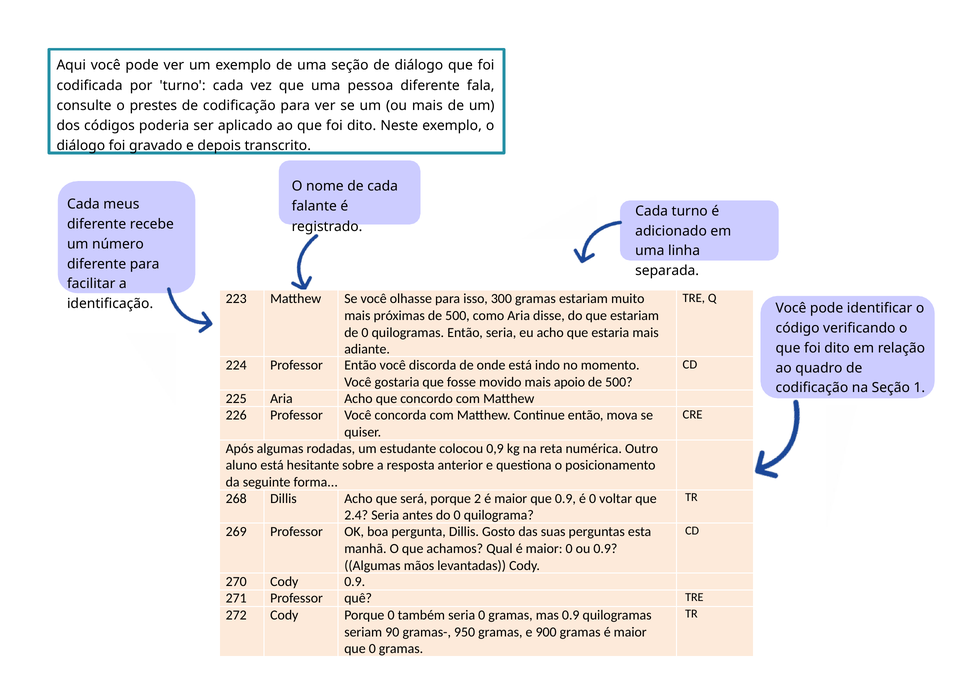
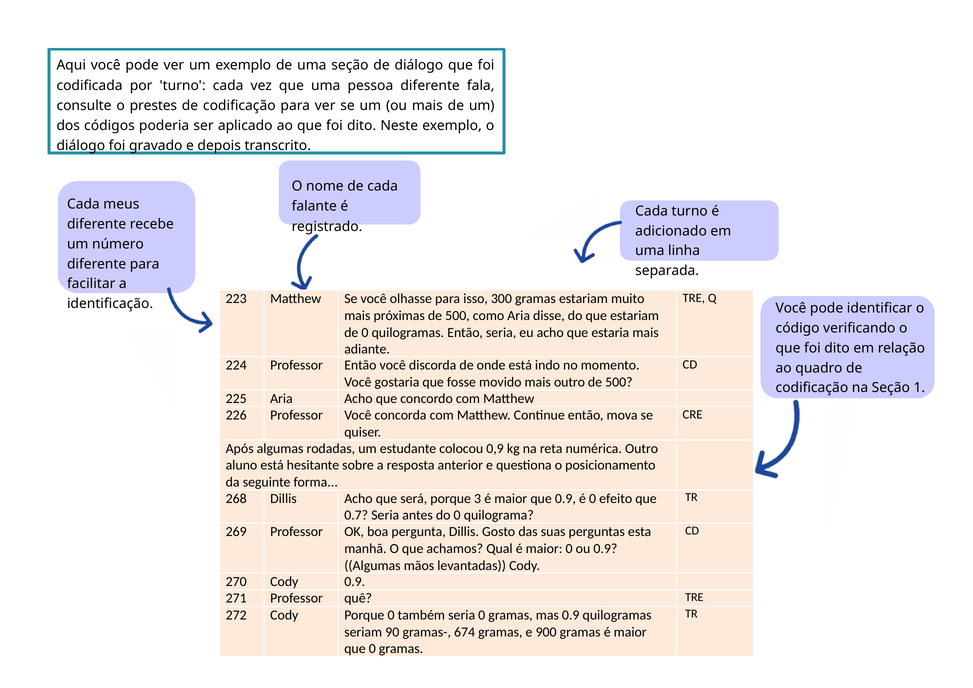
mais apoio: apoio -> outro
2: 2 -> 3
voltar: voltar -> efeito
2.4: 2.4 -> 0.7
950: 950 -> 674
